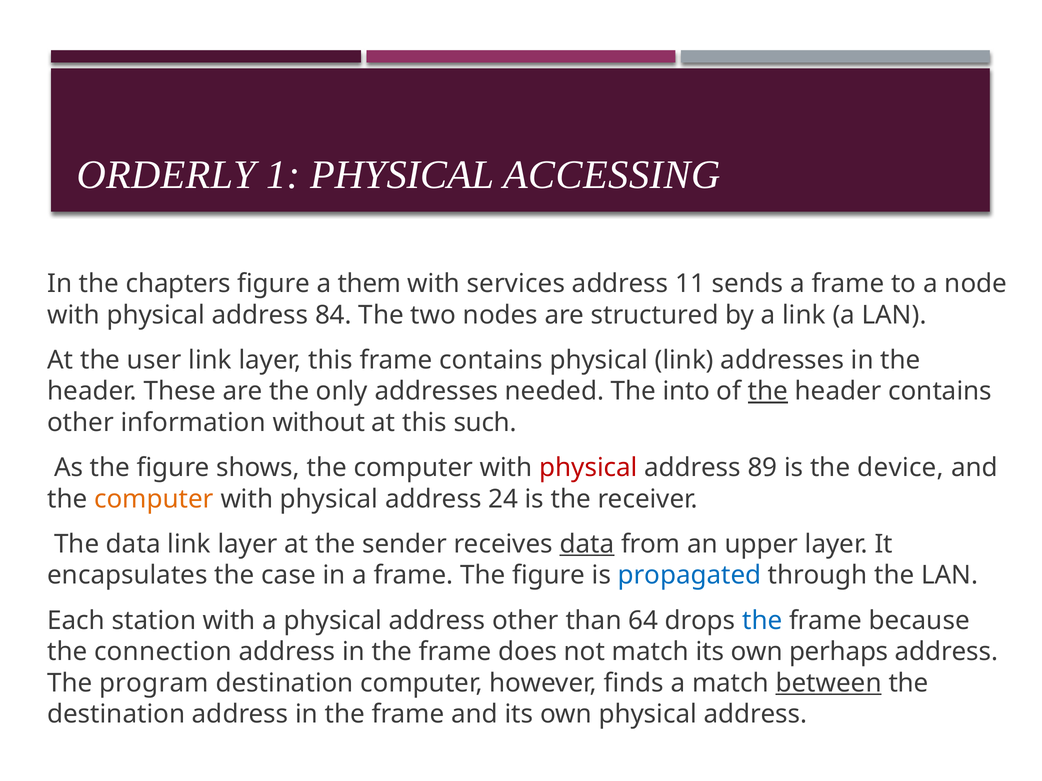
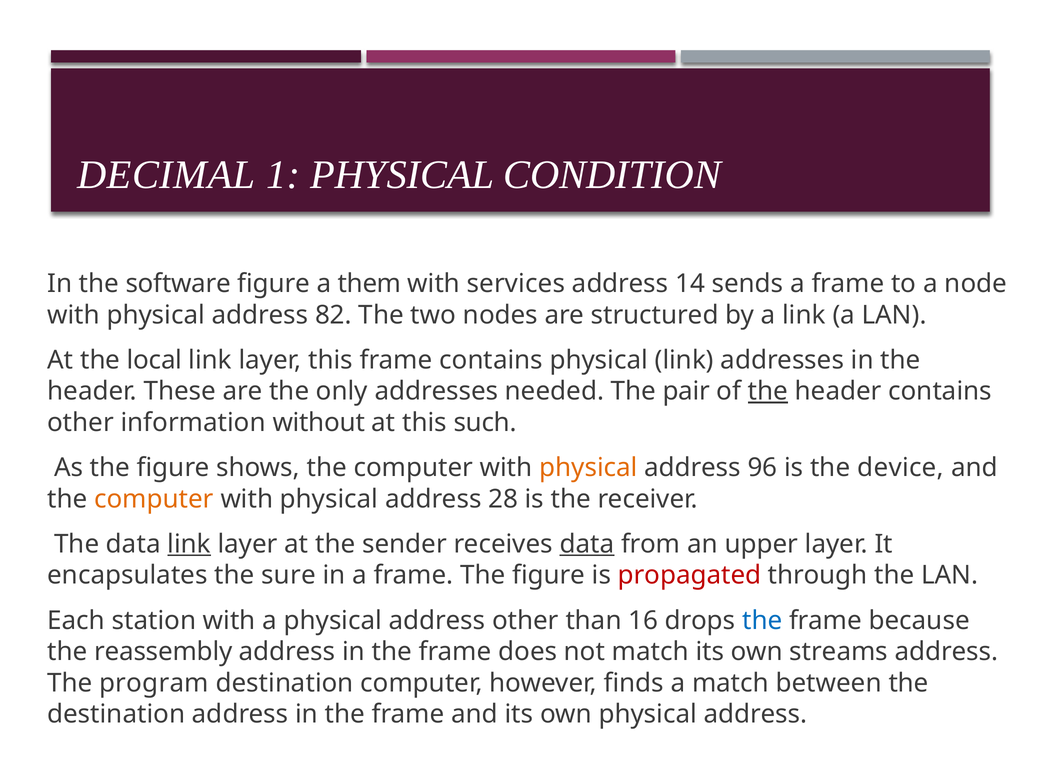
ORDERLY: ORDERLY -> DECIMAL
ACCESSING: ACCESSING -> CONDITION
chapters: chapters -> software
11: 11 -> 14
84: 84 -> 82
user: user -> local
into: into -> pair
physical at (588, 468) colour: red -> orange
89: 89 -> 96
24: 24 -> 28
link at (189, 544) underline: none -> present
case: case -> sure
propagated colour: blue -> red
64: 64 -> 16
connection: connection -> reassembly
perhaps: perhaps -> streams
between underline: present -> none
